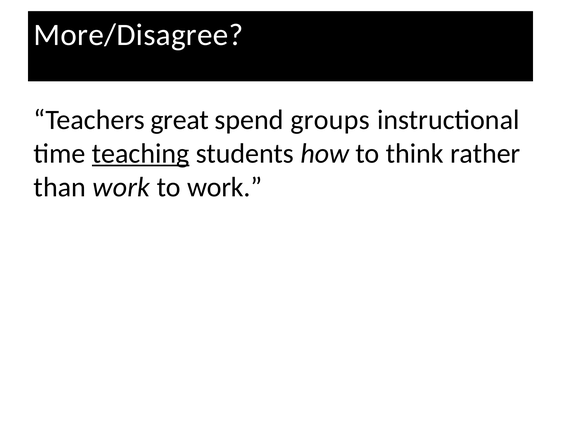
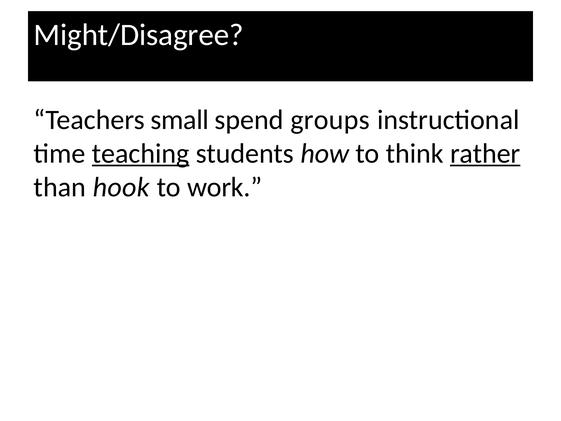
More/Disagree: More/Disagree -> Might/Disagree
great: great -> small
rather underline: none -> present
than work: work -> hook
